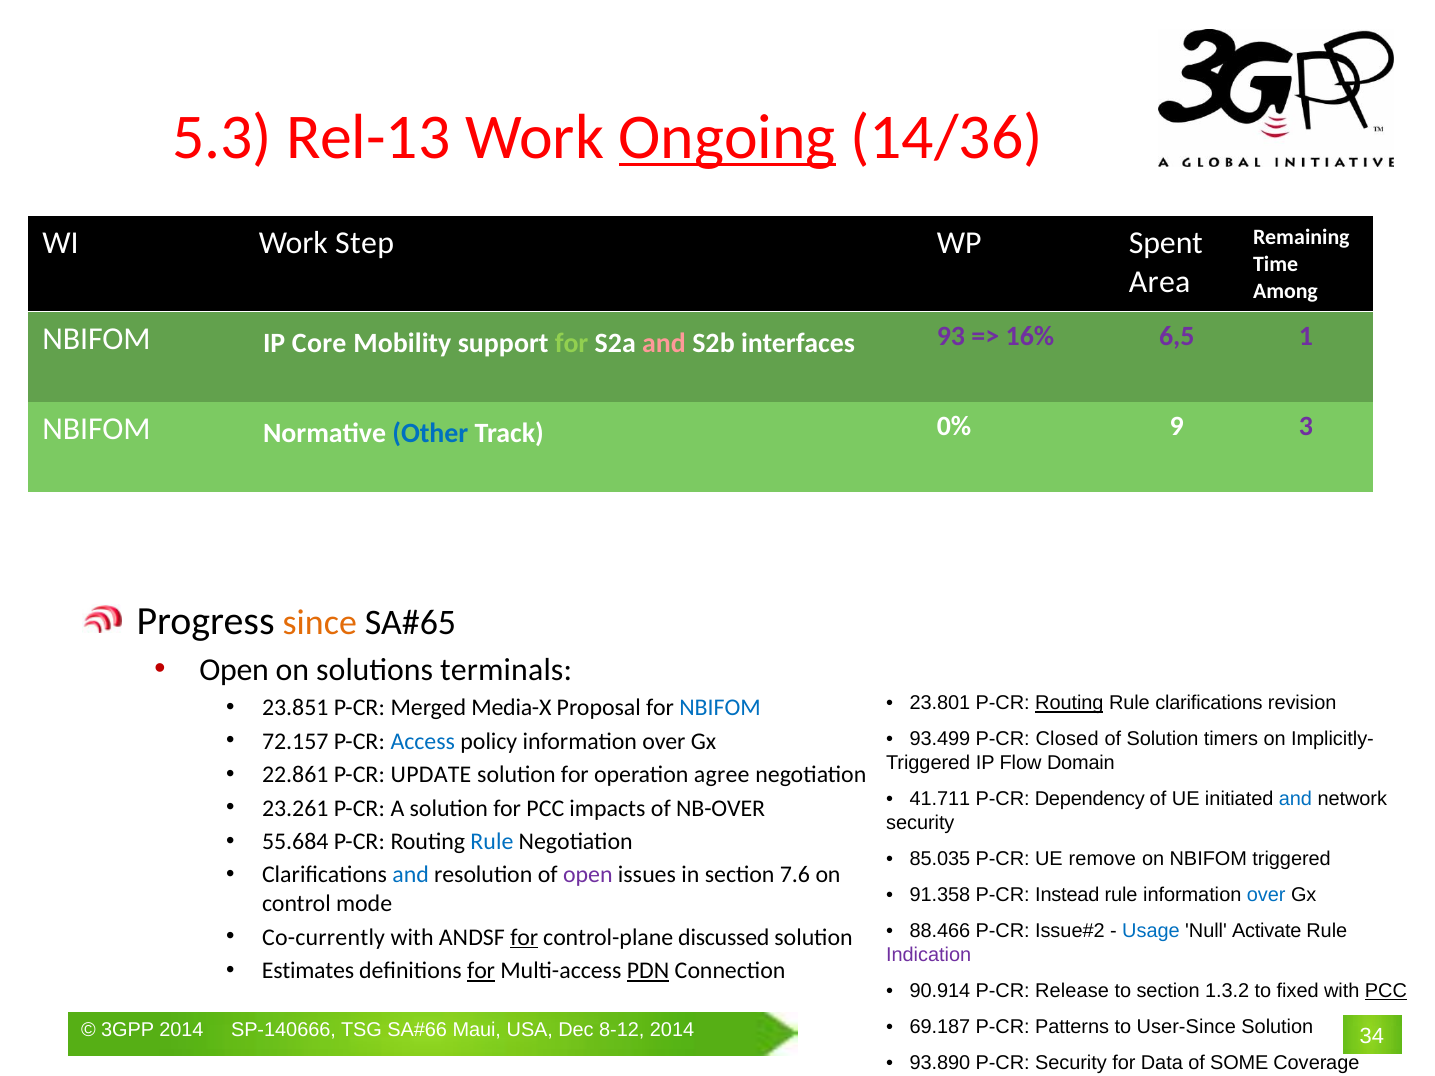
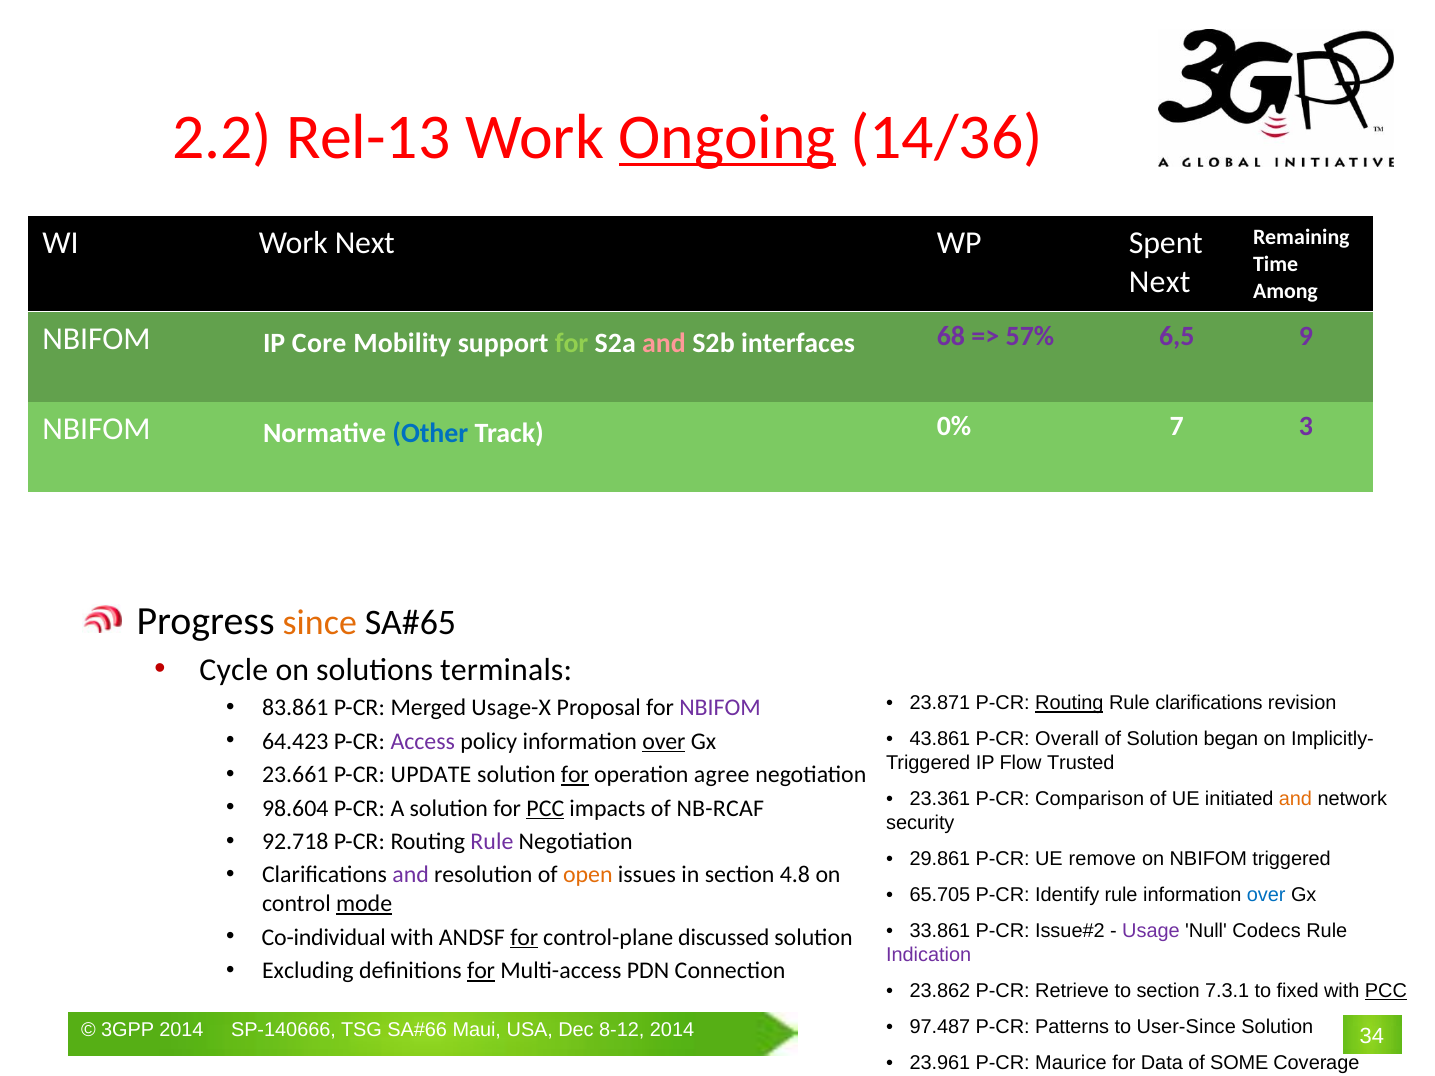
5.3: 5.3 -> 2.2
Work Step: Step -> Next
Area at (1160, 282): Area -> Next
93: 93 -> 68
16%: 16% -> 57%
1: 1 -> 9
9: 9 -> 7
Open at (234, 670): Open -> Cycle
23.801: 23.801 -> 23.871
23.851: 23.851 -> 83.861
Media-X: Media-X -> Usage-X
NBIFOM at (720, 708) colour: blue -> purple
72.157: 72.157 -> 64.423
Access colour: blue -> purple
over at (664, 741) underline: none -> present
93.499: 93.499 -> 43.861
Closed: Closed -> Overall
timers: timers -> began
Domain: Domain -> Trusted
22.861: 22.861 -> 23.661
for at (575, 775) underline: none -> present
41.711: 41.711 -> 23.361
Dependency: Dependency -> Comparison
and at (1295, 799) colour: blue -> orange
23.261: 23.261 -> 98.604
PCC at (545, 808) underline: none -> present
NB-OVER: NB-OVER -> NB-RCAF
55.684: 55.684 -> 92.718
Rule at (492, 842) colour: blue -> purple
85.035: 85.035 -> 29.861
and at (411, 875) colour: blue -> purple
open at (588, 875) colour: purple -> orange
7.6: 7.6 -> 4.8
91.358: 91.358 -> 65.705
Instead: Instead -> Identify
mode underline: none -> present
88.466: 88.466 -> 33.861
Usage colour: blue -> purple
Activate: Activate -> Codecs
Co-currently: Co-currently -> Co-individual
Estimates: Estimates -> Excluding
PDN underline: present -> none
90.914: 90.914 -> 23.862
Release: Release -> Retrieve
1.3.2: 1.3.2 -> 7.3.1
69.187: 69.187 -> 97.487
93.890: 93.890 -> 23.961
P-CR Security: Security -> Maurice
